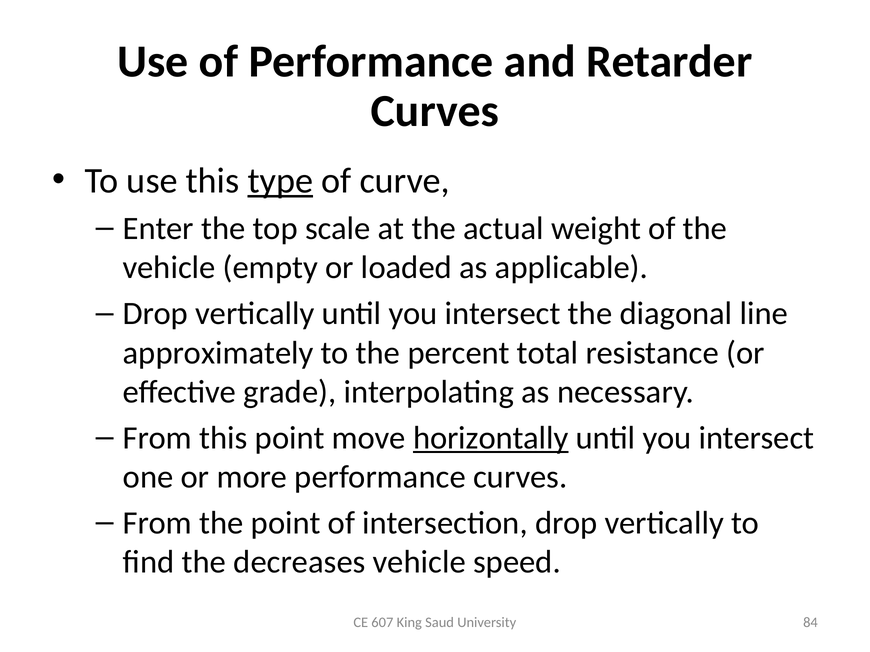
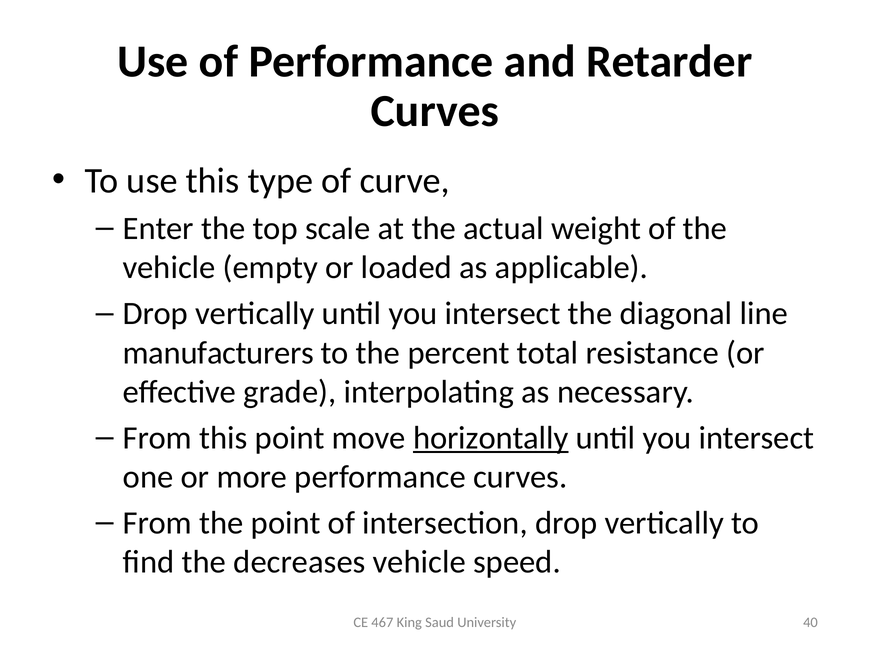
type underline: present -> none
approximately: approximately -> manufacturers
607: 607 -> 467
84: 84 -> 40
